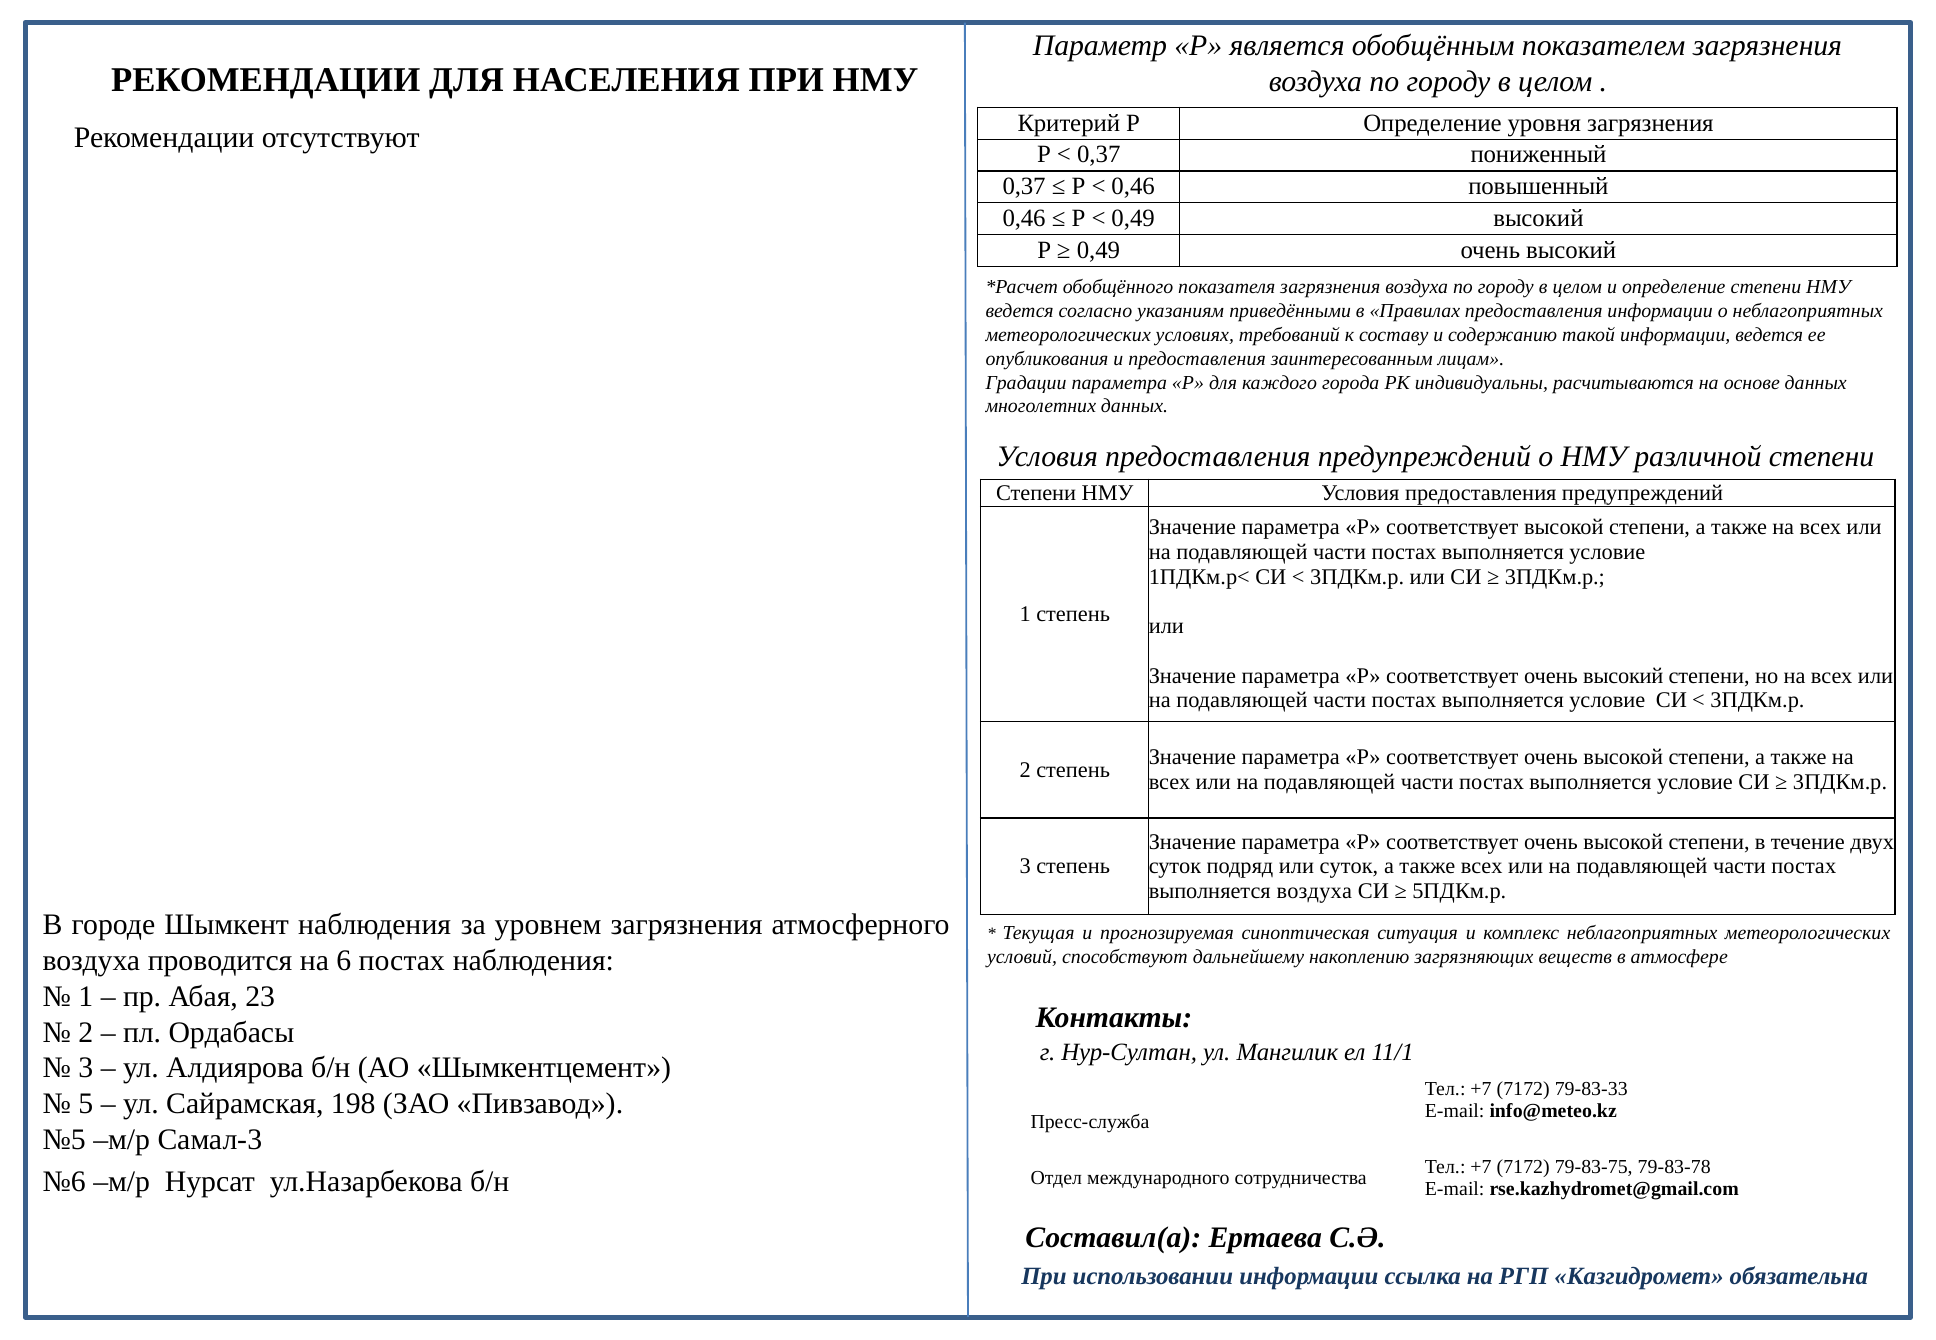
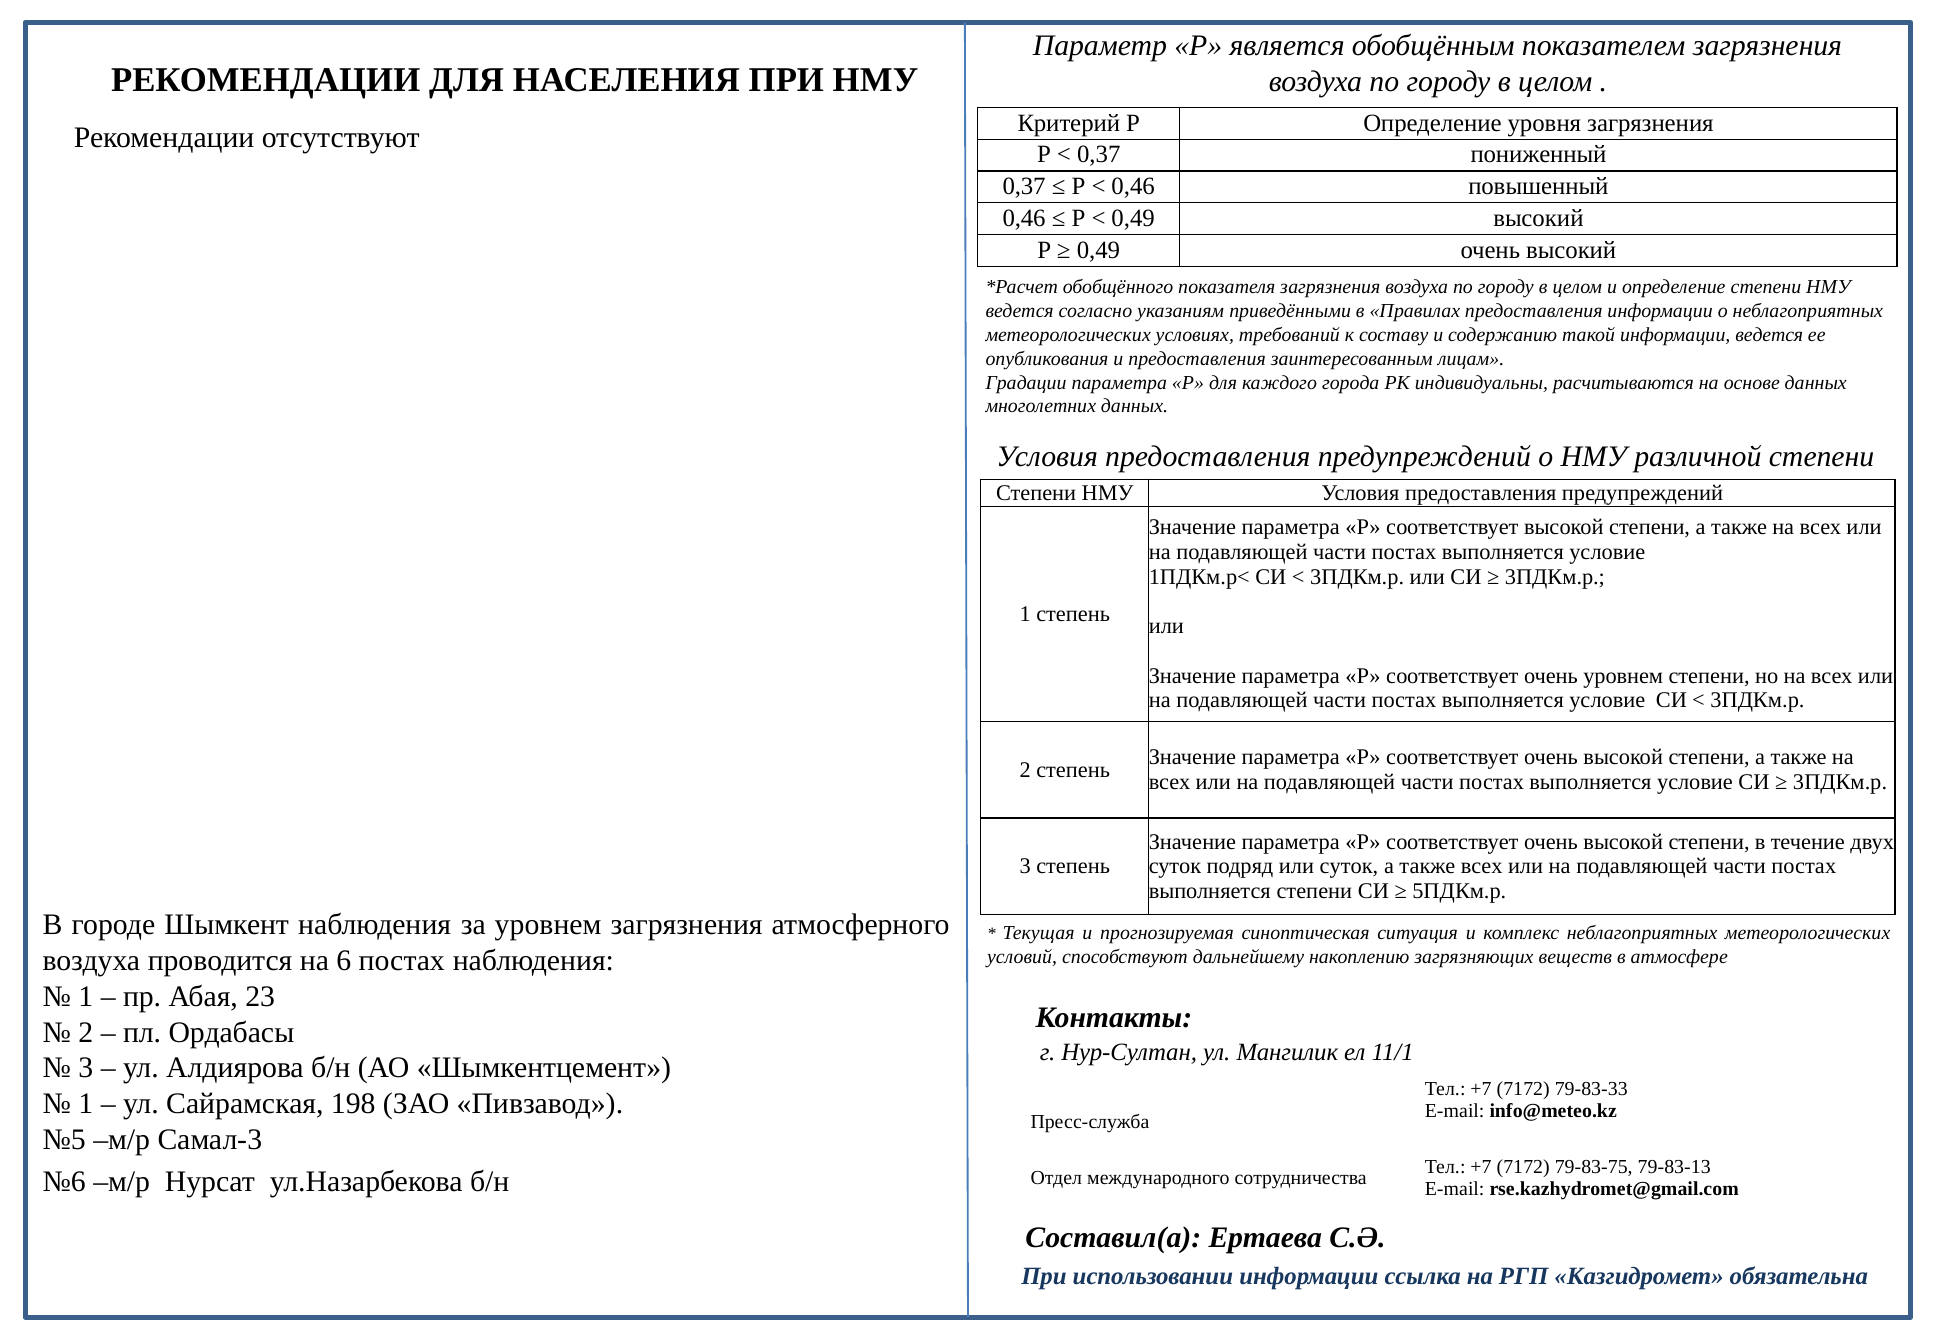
соответствует очень высокий: высокий -> уровнем
выполняется воздуха: воздуха -> степени
5 at (86, 1104): 5 -> 1
79-83-78: 79-83-78 -> 79-83-13
